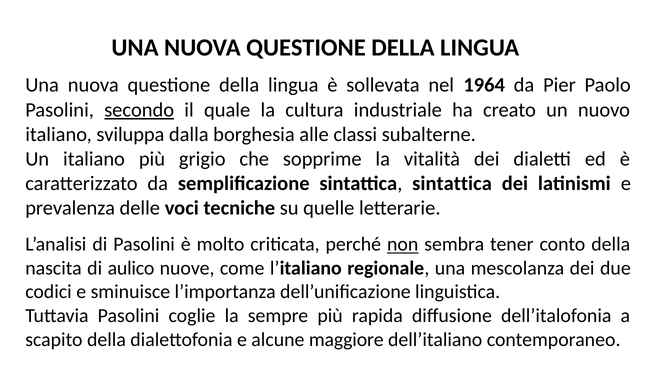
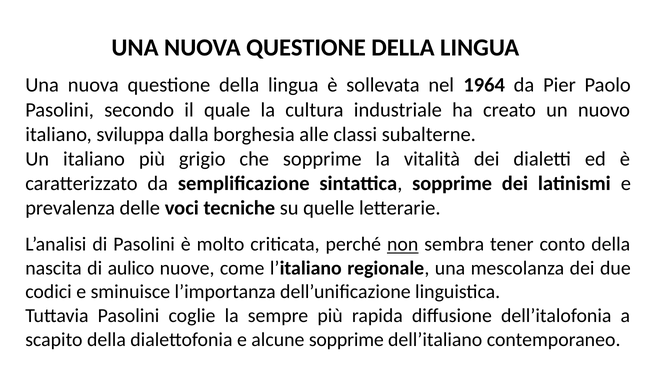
secondo underline: present -> none
sintattica sintattica: sintattica -> sopprime
alcune maggiore: maggiore -> sopprime
